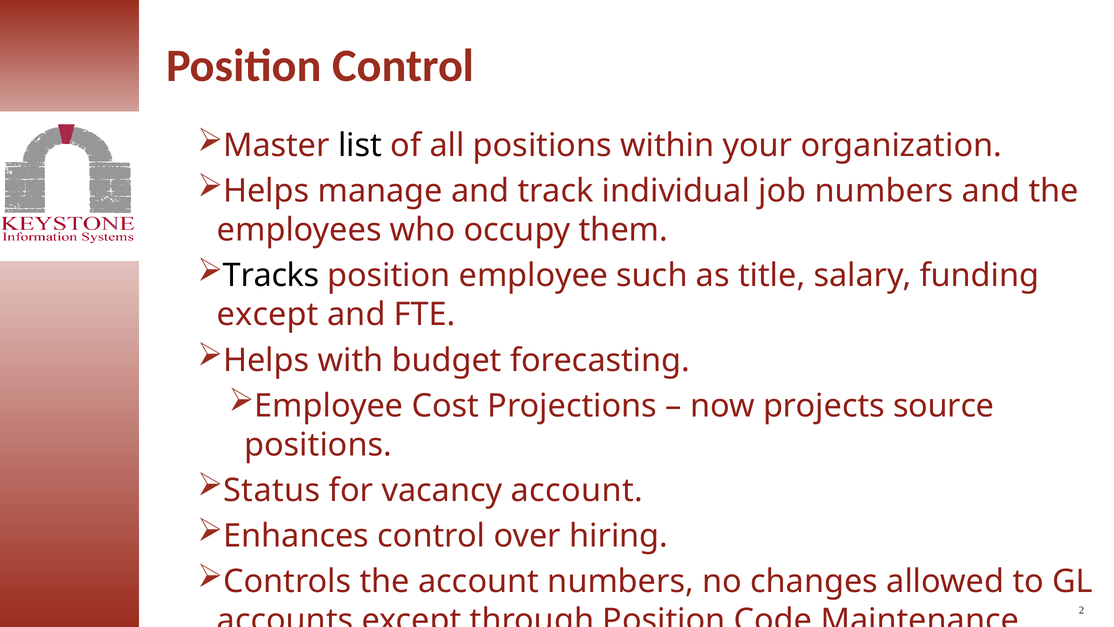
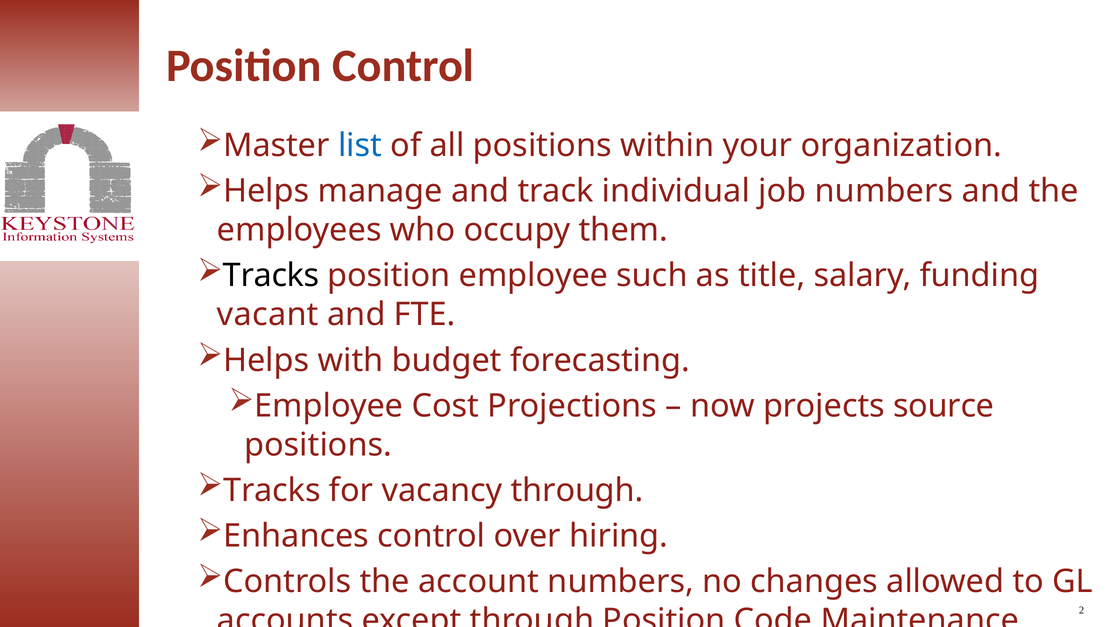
list colour: black -> blue
except at (268, 315): except -> vacant
Status at (272, 490): Status -> Tracks
vacancy account: account -> through
